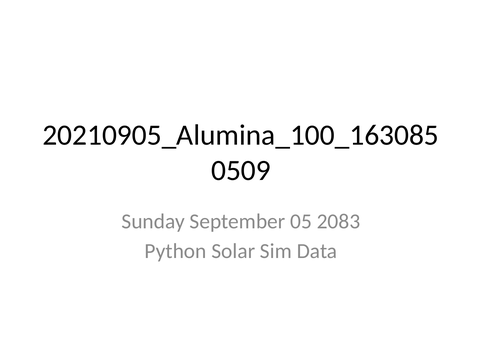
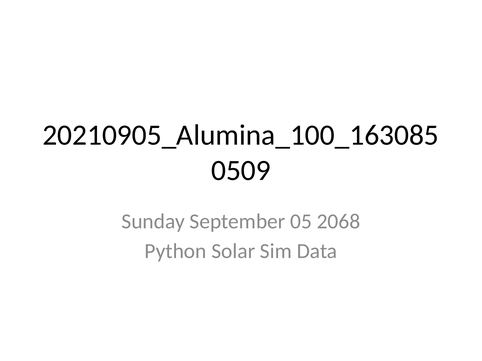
2083: 2083 -> 2068
